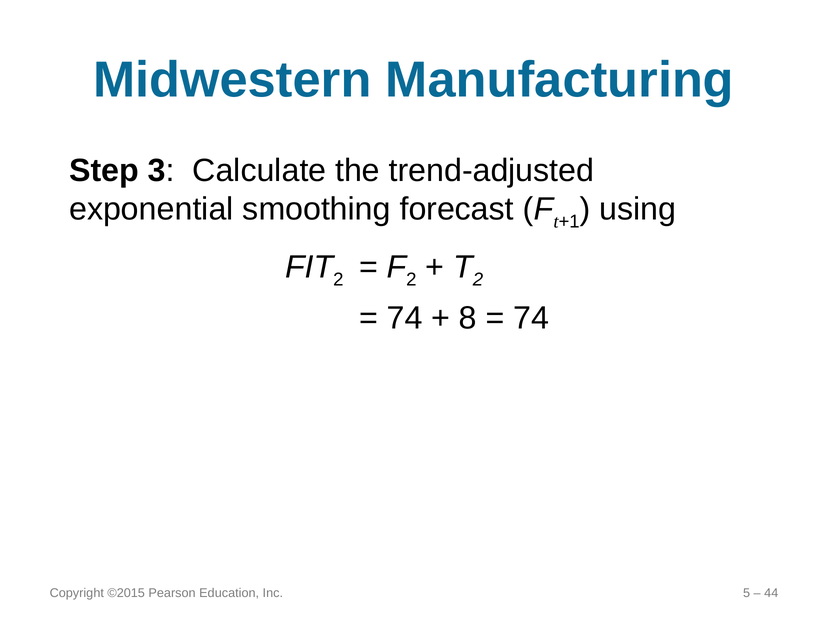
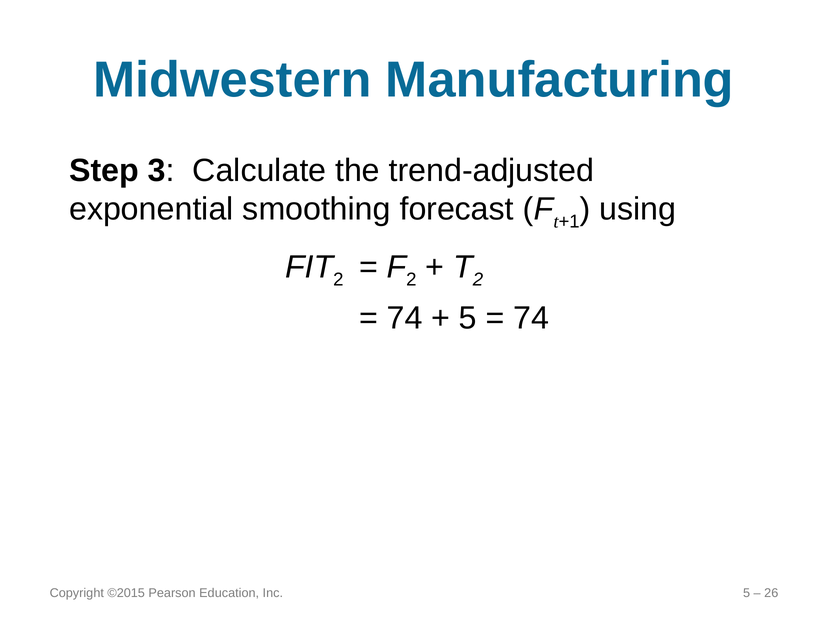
8 at (468, 318): 8 -> 5
44: 44 -> 26
